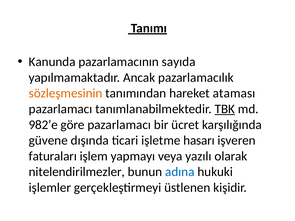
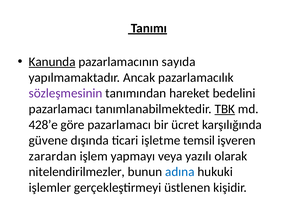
Kanunda underline: none -> present
sözleşmesinin colour: orange -> purple
ataması: ataması -> bedelini
982’e: 982’e -> 428’e
hasarı: hasarı -> temsil
faturaları: faturaları -> zarardan
